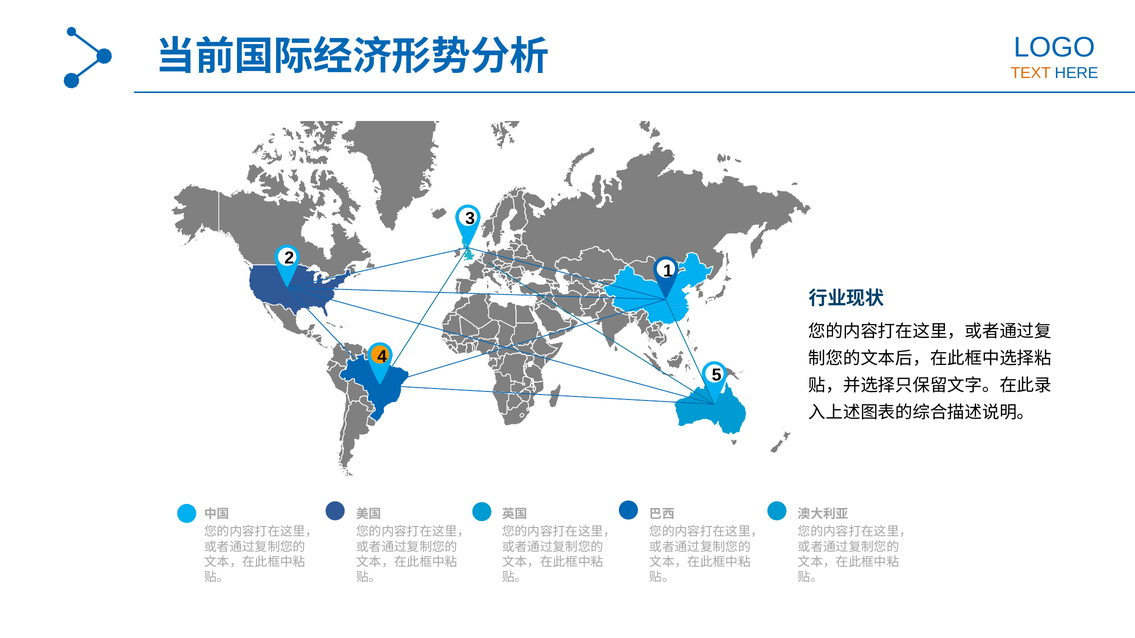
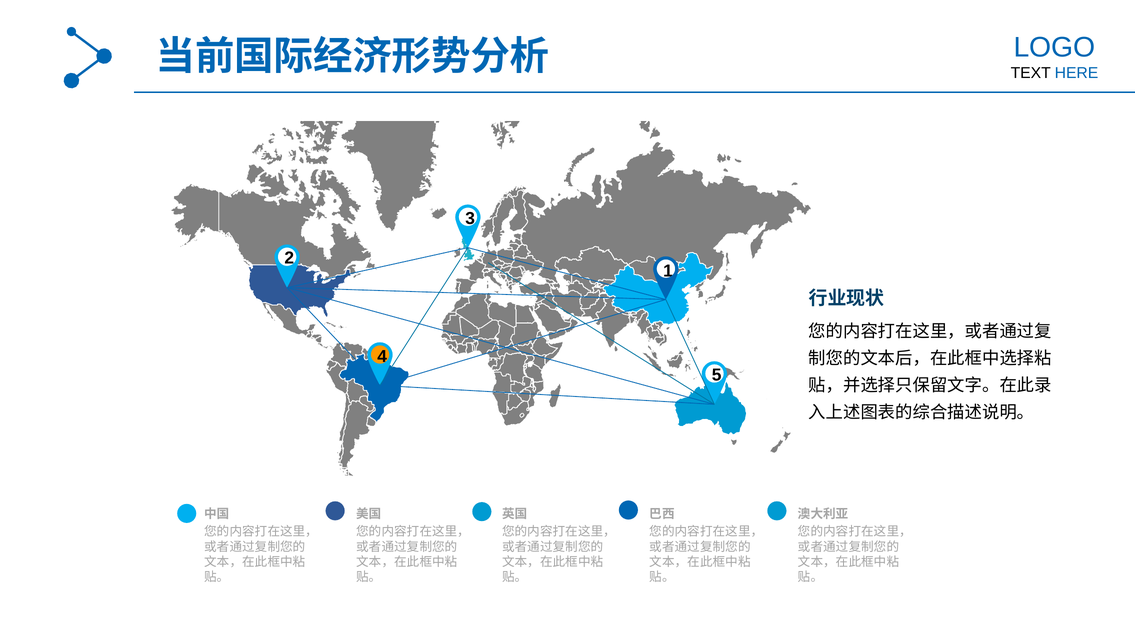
TEXT colour: orange -> black
